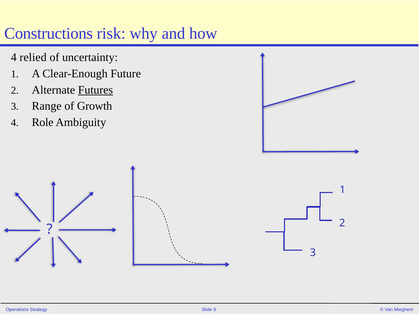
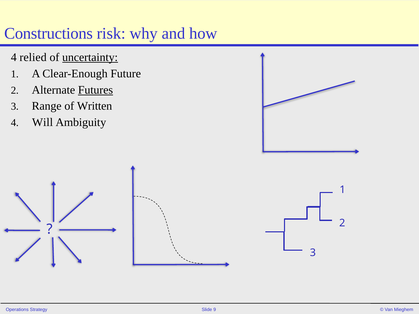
uncertainty underline: none -> present
Growth: Growth -> Written
Role: Role -> Will
